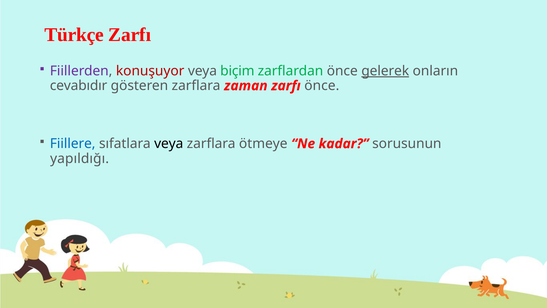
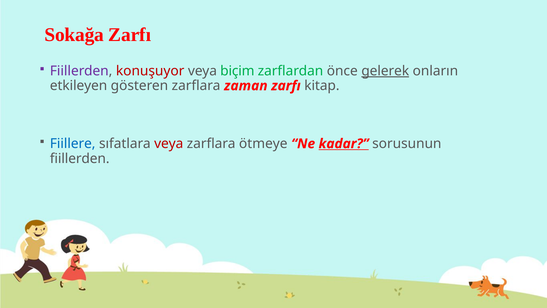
Türkçe: Türkçe -> Sokağa
cevabıdır: cevabıdır -> etkileyen
zarfı önce: önce -> kitap
veya at (169, 144) colour: black -> red
kadar underline: none -> present
yapıldığı at (80, 158): yapıldığı -> fiillerden
